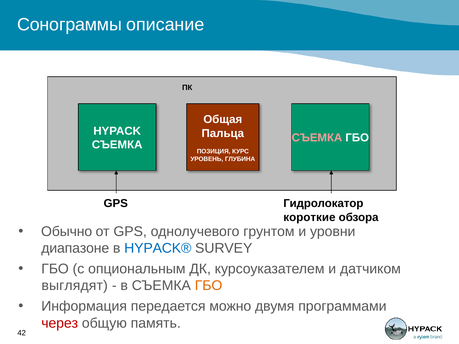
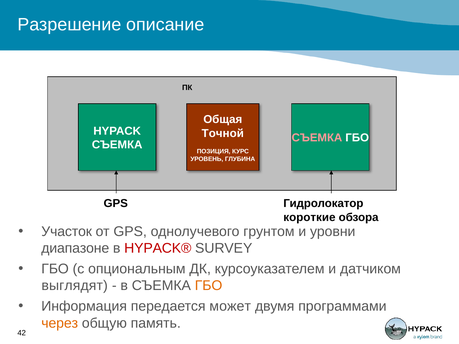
Сонограммы: Сонограммы -> Разрешение
Пальца: Пальца -> Точной
Обычно: Обычно -> Участок
HYPACK® colour: blue -> red
можно: можно -> может
через colour: red -> orange
